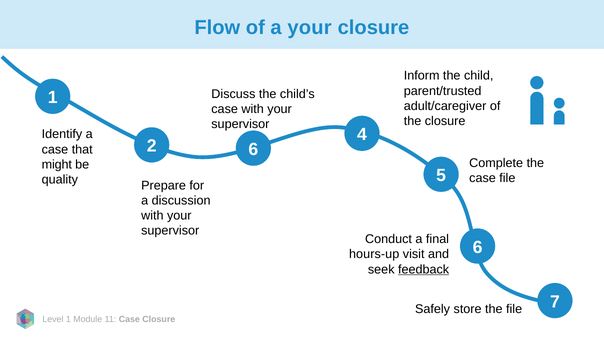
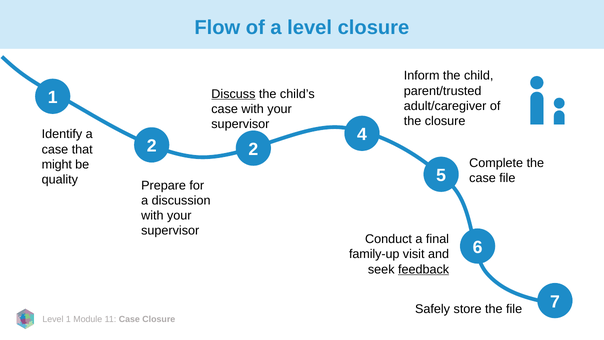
a your: your -> level
Discuss underline: none -> present
2 6: 6 -> 2
hours-up: hours-up -> family-up
